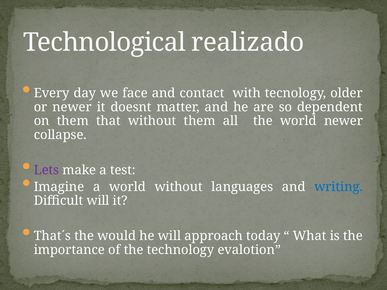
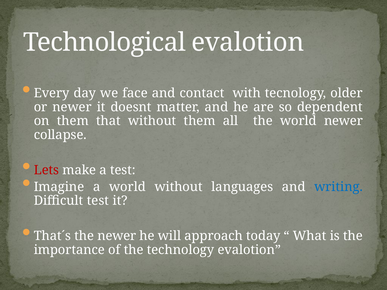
Technological realizado: realizado -> evalotion
Lets colour: purple -> red
Difficult will: will -> test
the would: would -> newer
